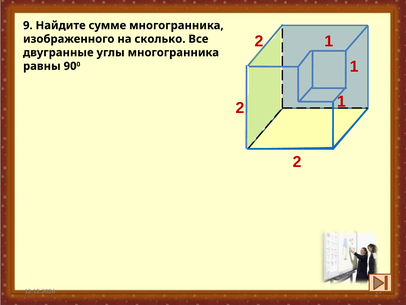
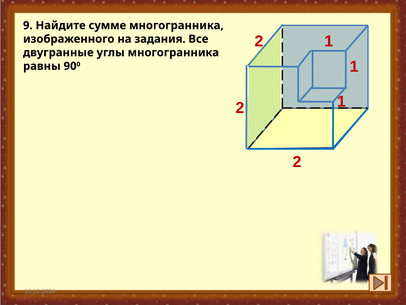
сколько: сколько -> задания
